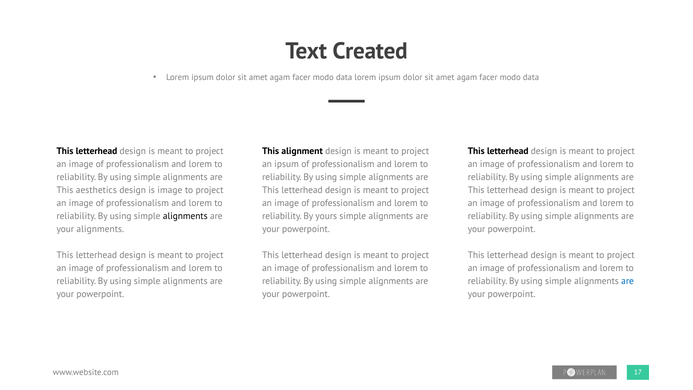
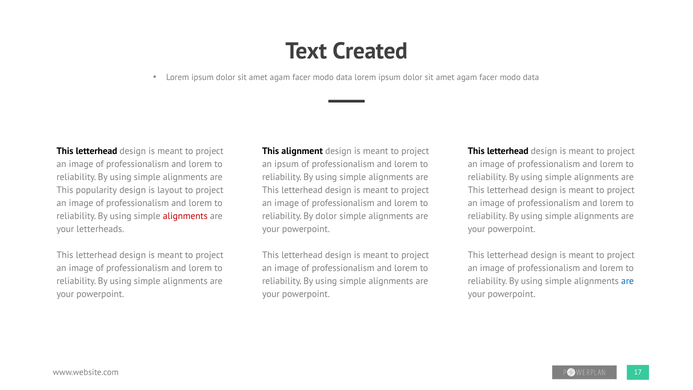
aesthetics: aesthetics -> popularity
is image: image -> layout
alignments at (185, 216) colour: black -> red
By yours: yours -> dolor
your alignments: alignments -> letterheads
